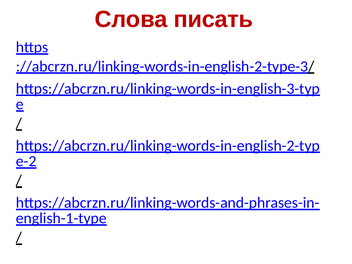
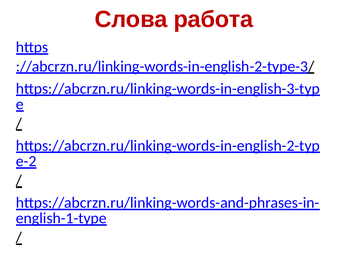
писать: писать -> работа
